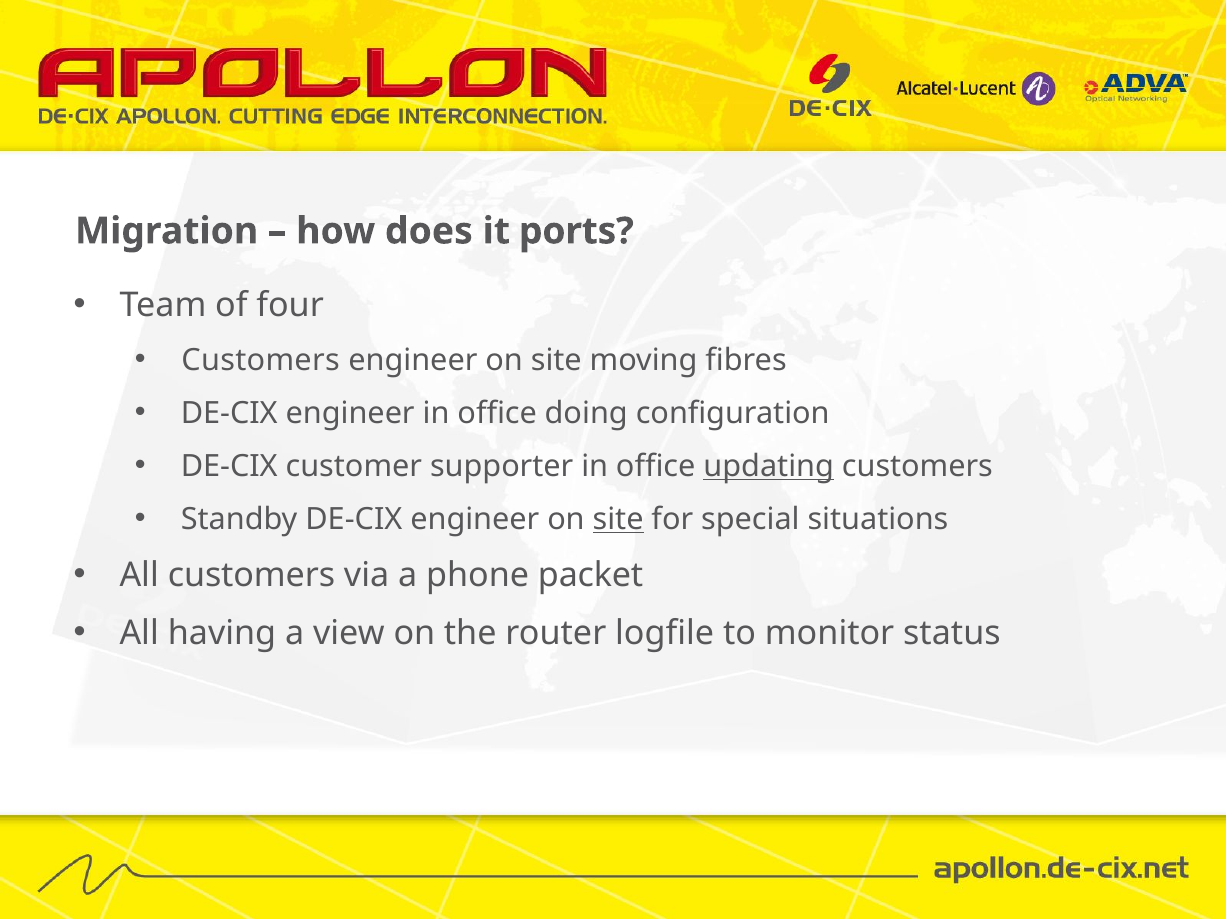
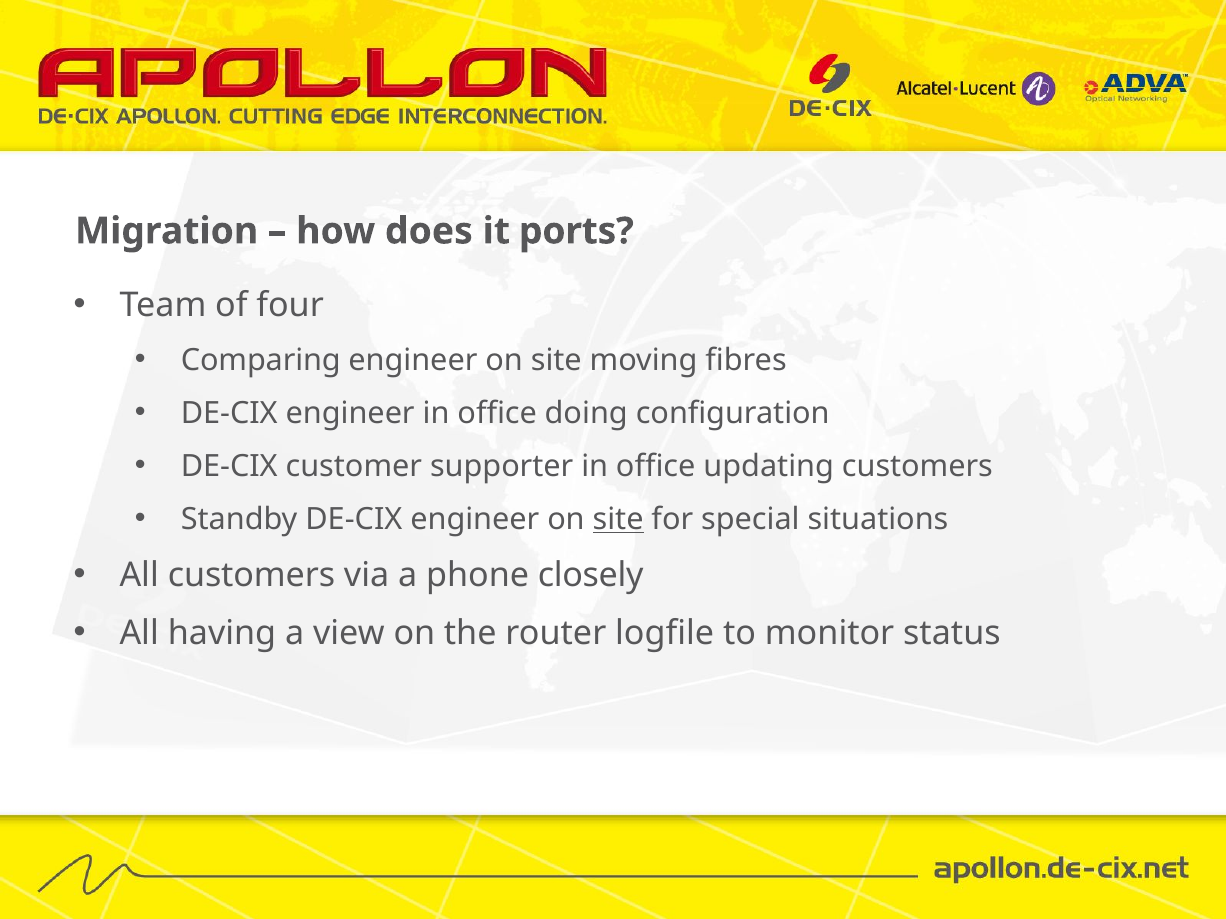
Customers at (261, 360): Customers -> Comparing
updating underline: present -> none
packet: packet -> closely
